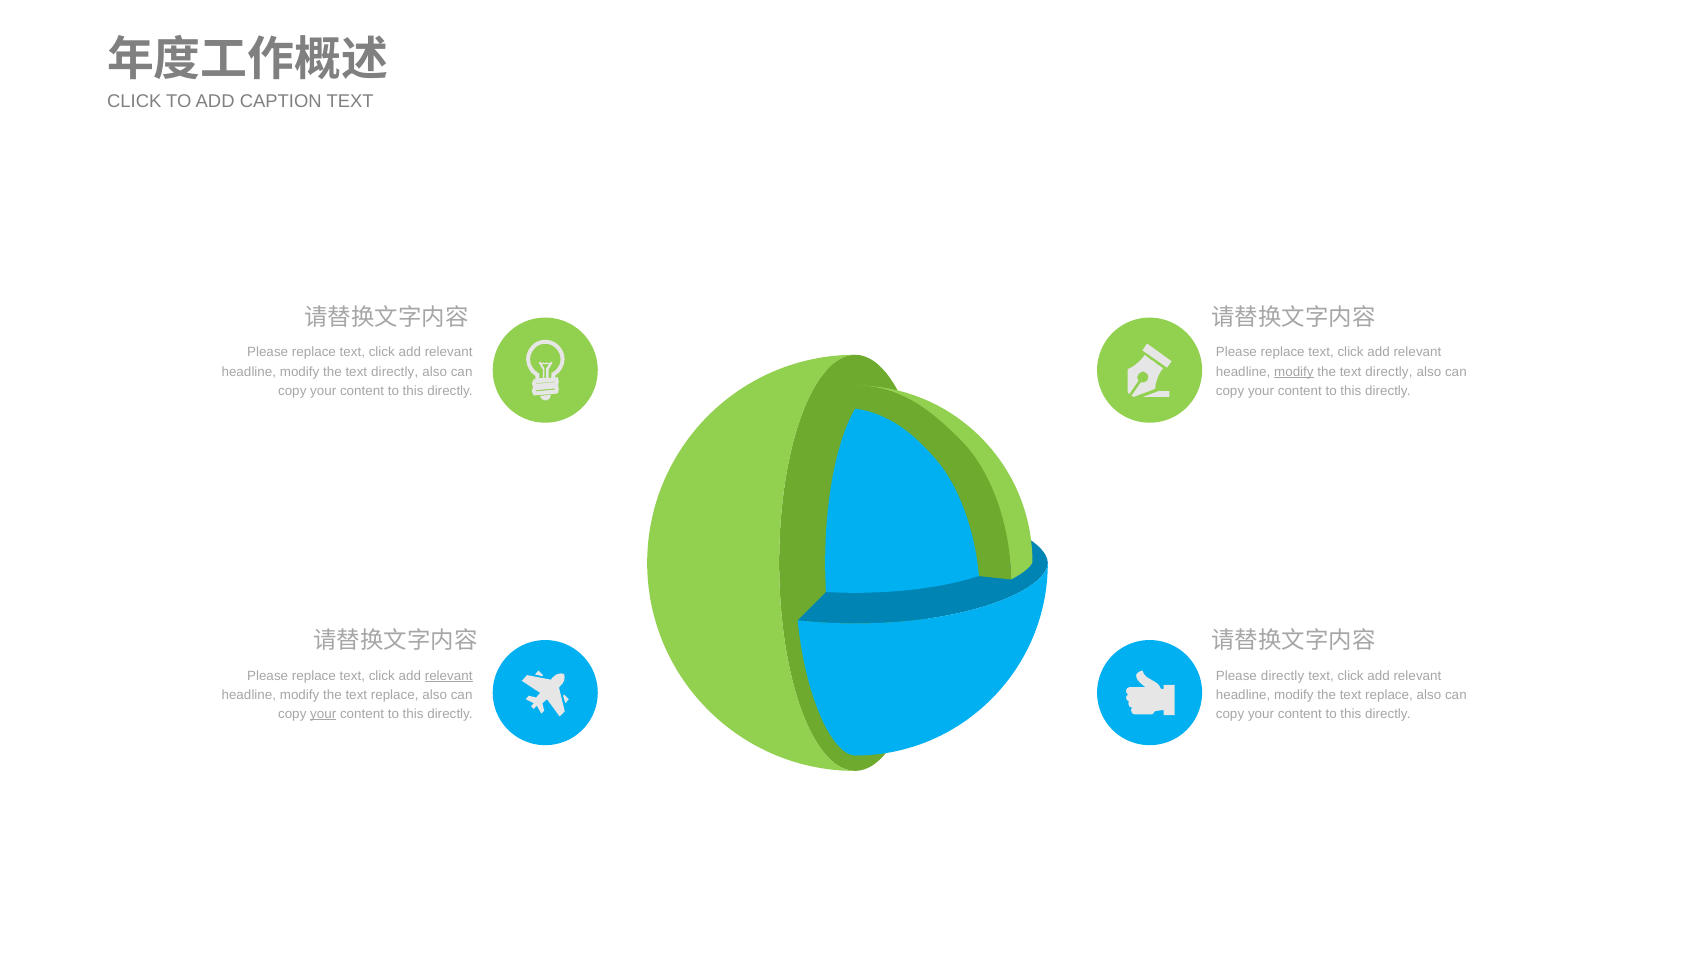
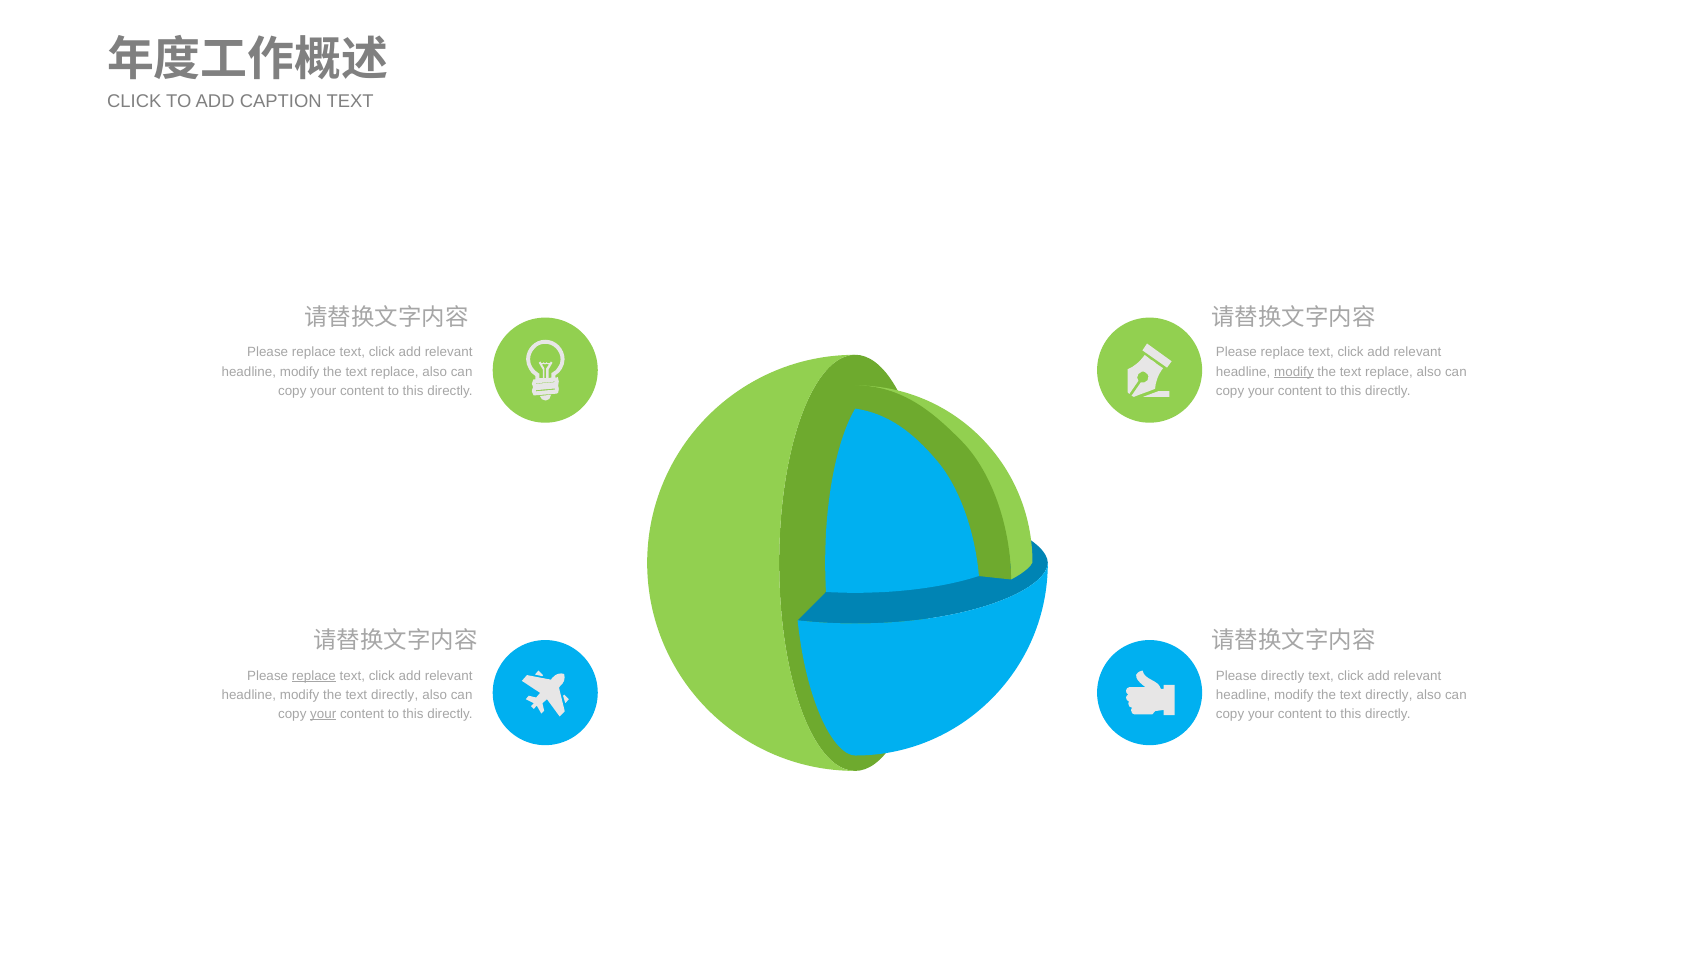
directly at (395, 372): directly -> replace
directly at (1389, 372): directly -> replace
replace at (314, 675) underline: none -> present
relevant at (449, 675) underline: present -> none
replace at (395, 694): replace -> directly
replace at (1389, 694): replace -> directly
